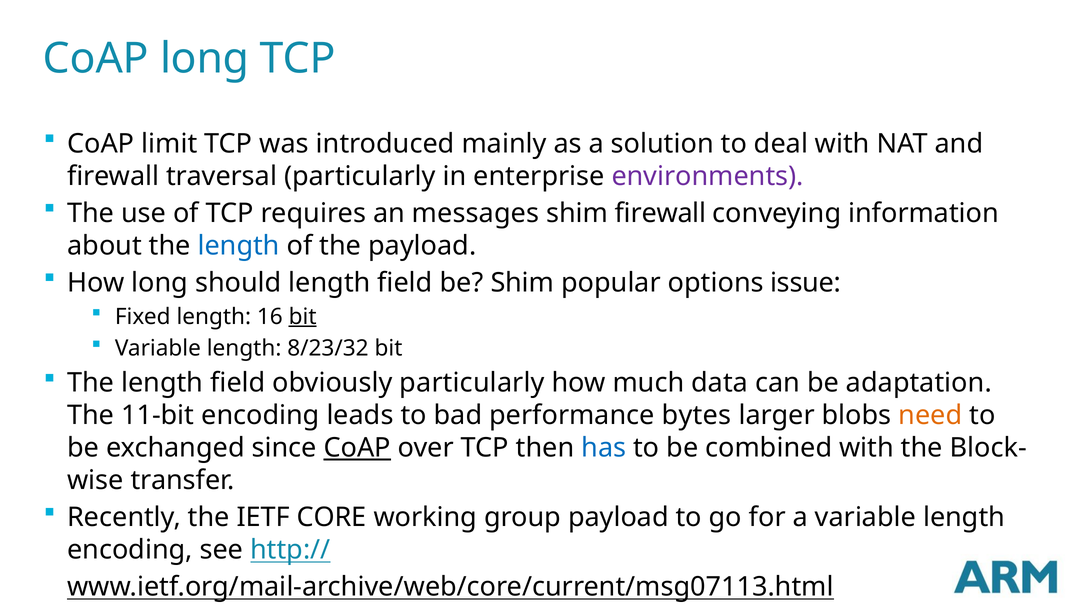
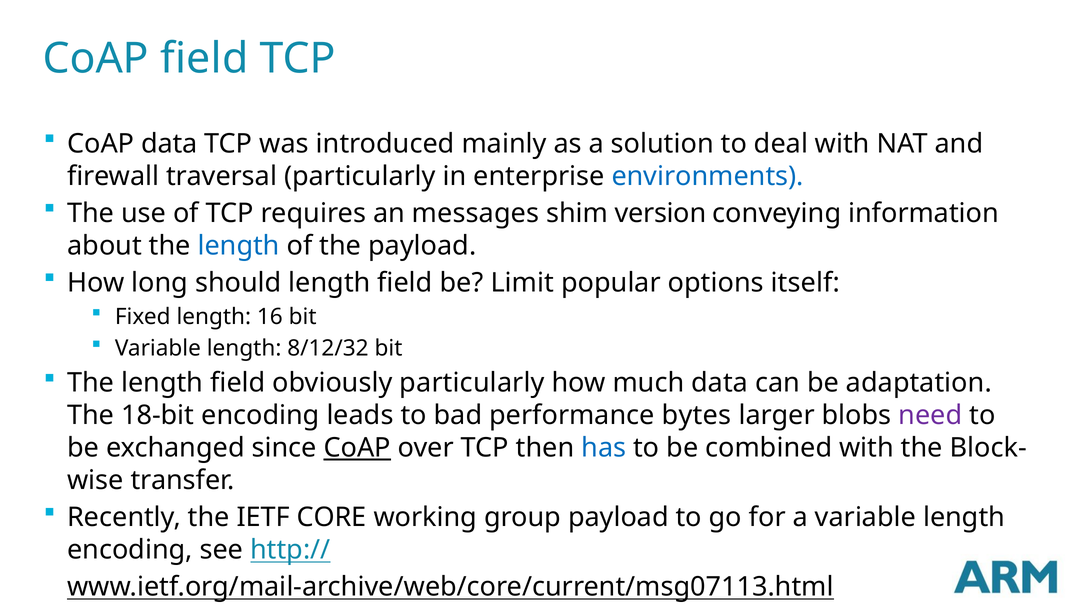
CoAP long: long -> field
CoAP limit: limit -> data
environments colour: purple -> blue
shim firewall: firewall -> version
be Shim: Shim -> Limit
issue: issue -> itself
bit at (303, 317) underline: present -> none
8/23/32: 8/23/32 -> 8/12/32
11-bit: 11-bit -> 18-bit
need colour: orange -> purple
